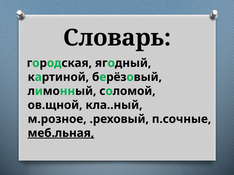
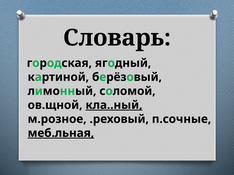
кла..ный underline: none -> present
